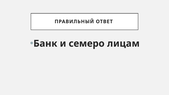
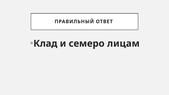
Банк: Банк -> Клад
